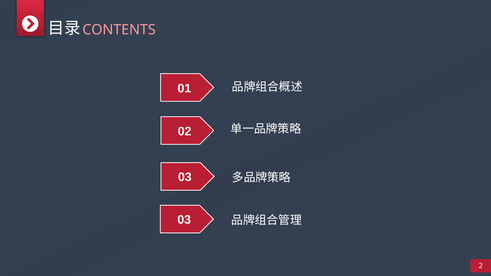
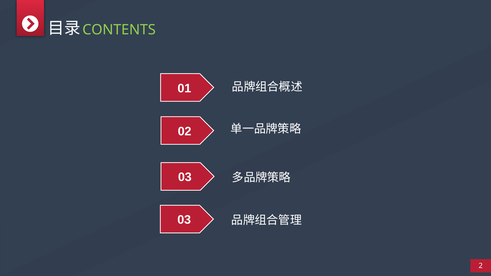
CONTENTS colour: pink -> light green
